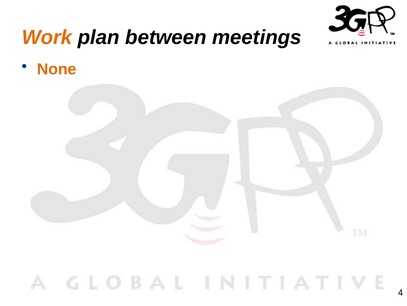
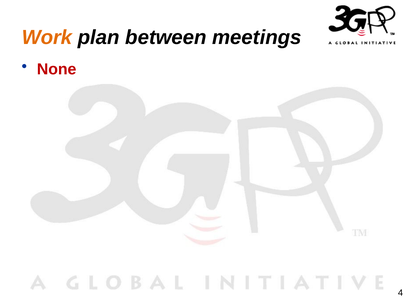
None colour: orange -> red
